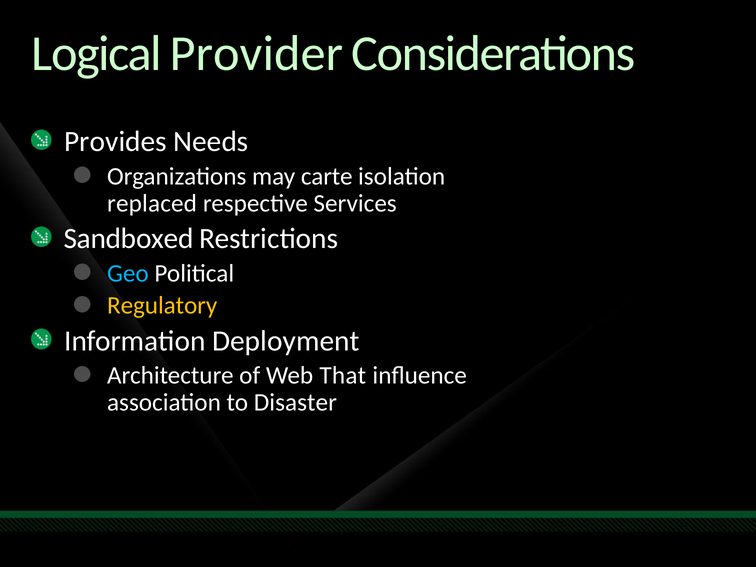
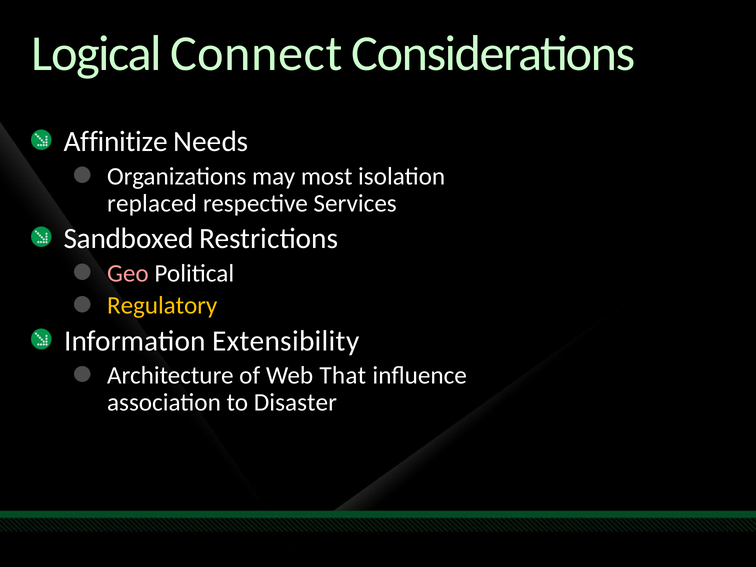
Provider: Provider -> Connect
Provides: Provides -> Affinitize
carte: carte -> most
Geo colour: light blue -> pink
Deployment: Deployment -> Extensibility
